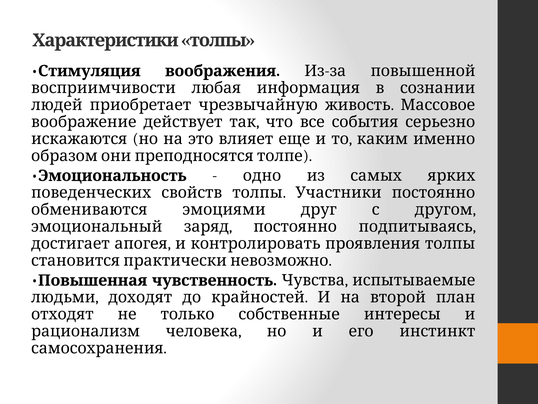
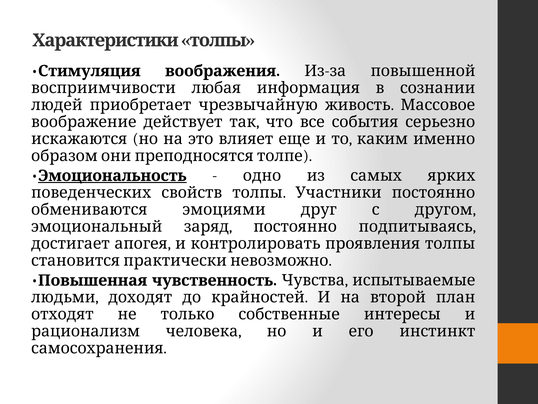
Эмоциональность underline: none -> present
